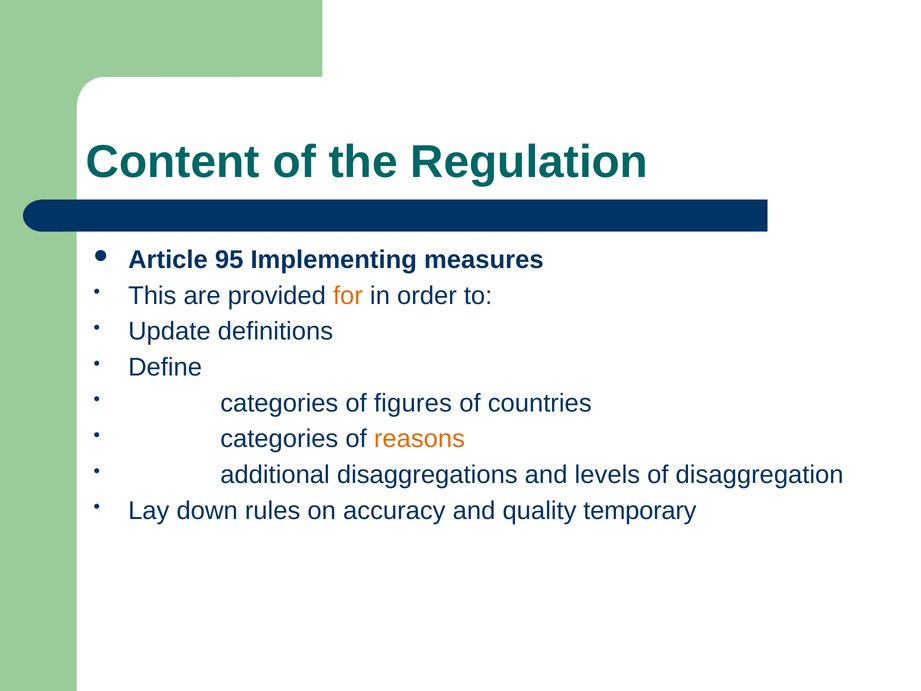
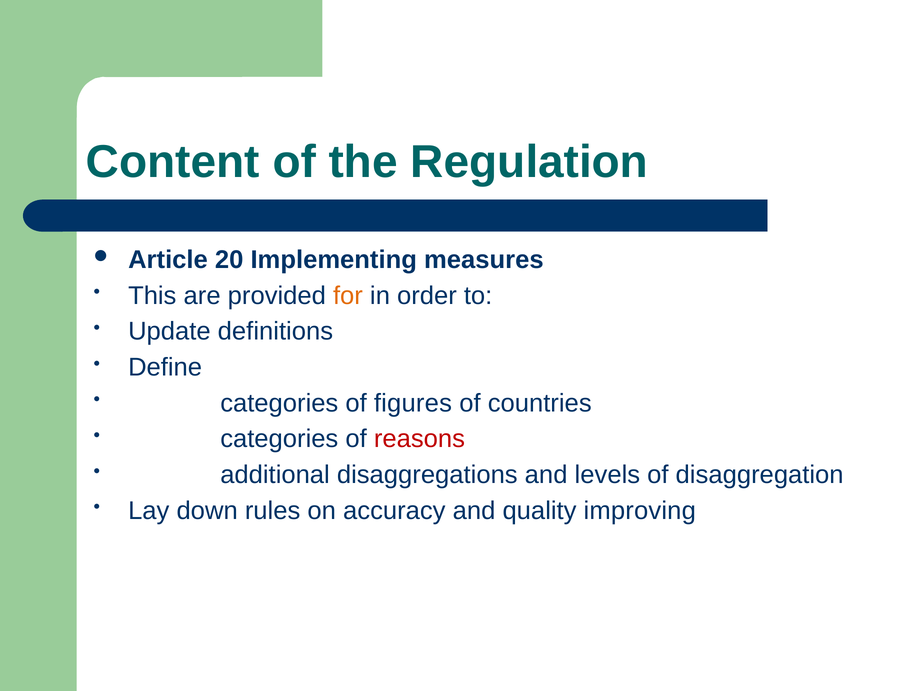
95: 95 -> 20
reasons colour: orange -> red
temporary: temporary -> improving
